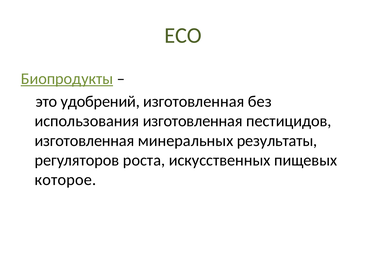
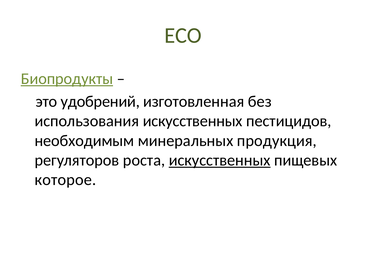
использования изготовленная: изготовленная -> искусственных
изготовленная at (84, 140): изготовленная -> необходимым
результаты: результаты -> продукция
искусственных at (220, 160) underline: none -> present
